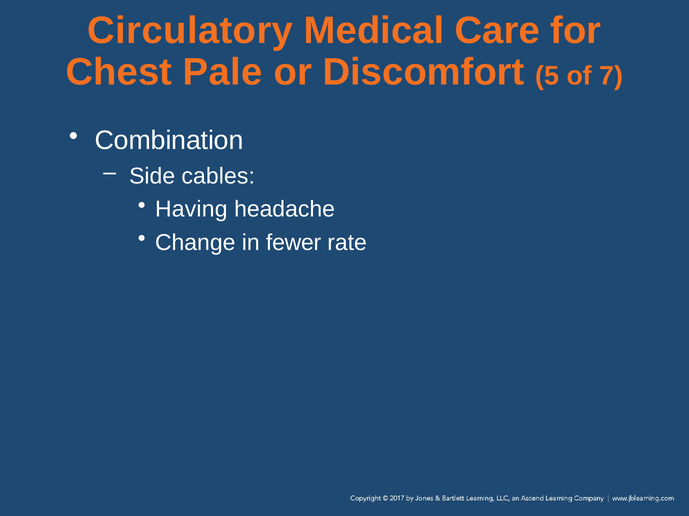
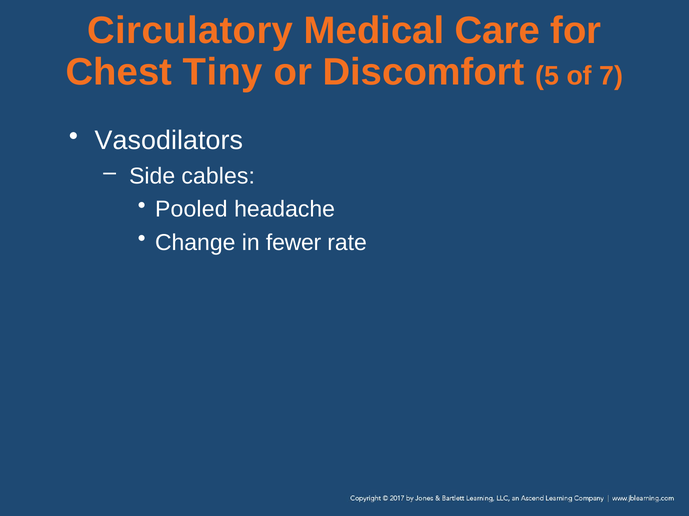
Pale: Pale -> Tiny
Combination: Combination -> Vasodilators
Having: Having -> Pooled
